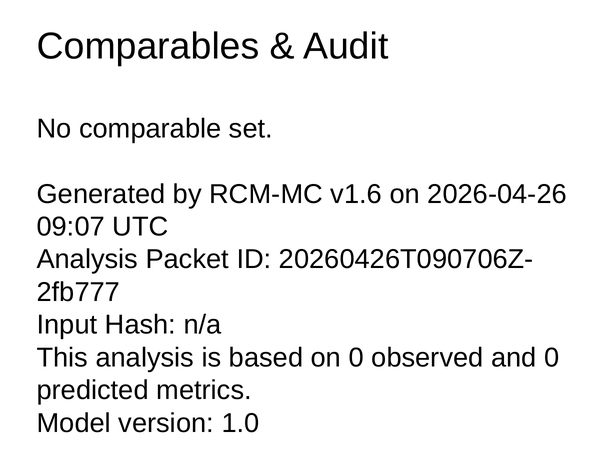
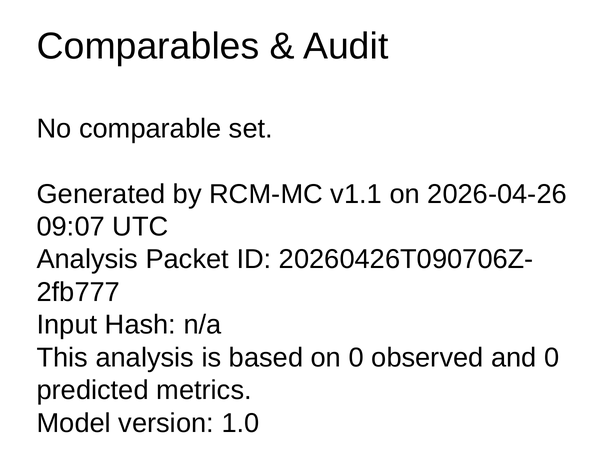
v1.6: v1.6 -> v1.1
